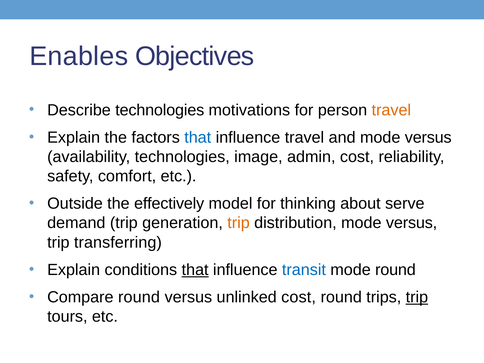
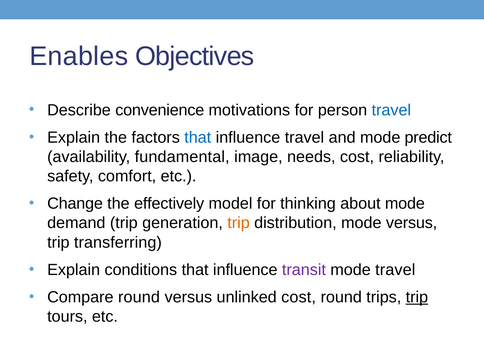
Describe technologies: technologies -> convenience
travel at (391, 110) colour: orange -> blue
and mode versus: versus -> predict
availability technologies: technologies -> fundamental
admin: admin -> needs
Outside: Outside -> Change
about serve: serve -> mode
that at (195, 270) underline: present -> none
transit colour: blue -> purple
mode round: round -> travel
